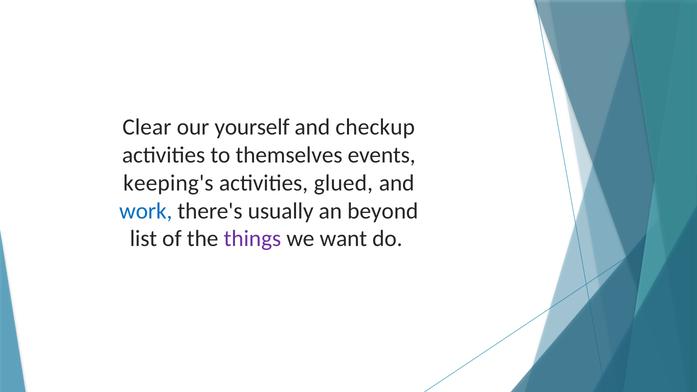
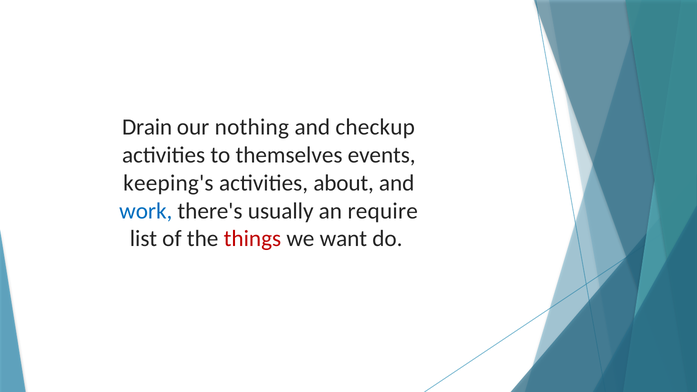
Clear: Clear -> Drain
yourself: yourself -> nothing
glued: glued -> about
beyond: beyond -> require
things colour: purple -> red
